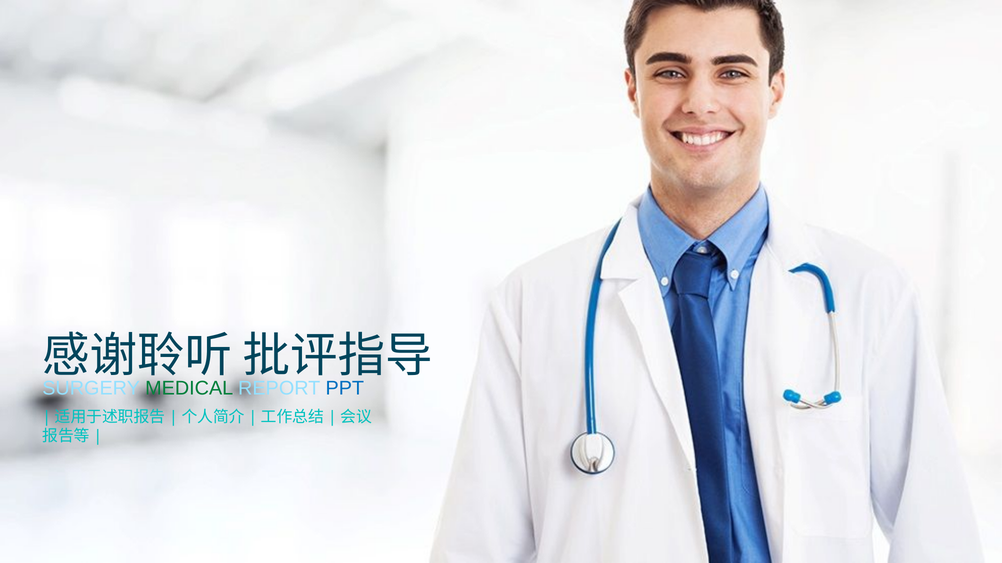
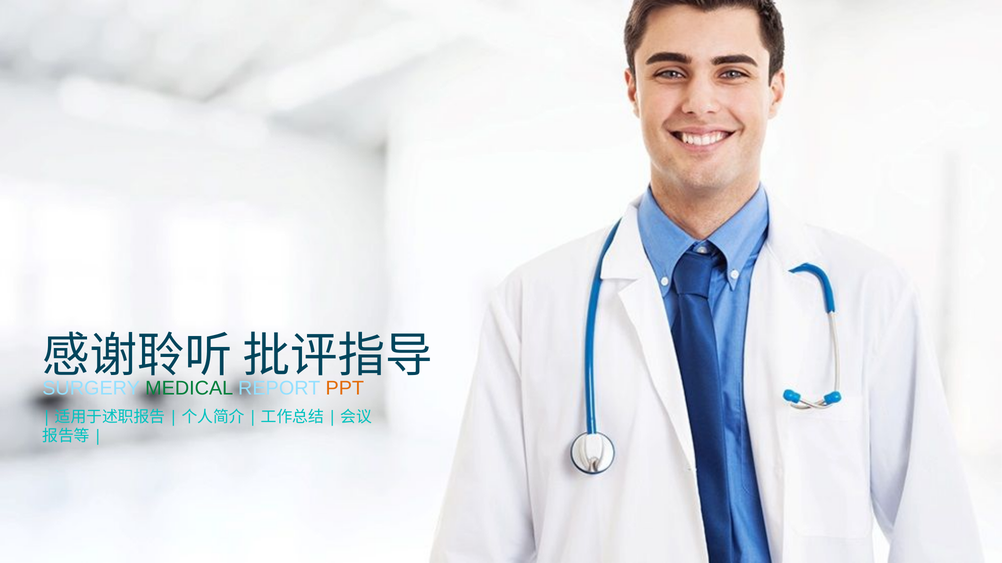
PPT at (345, 389) colour: blue -> orange
